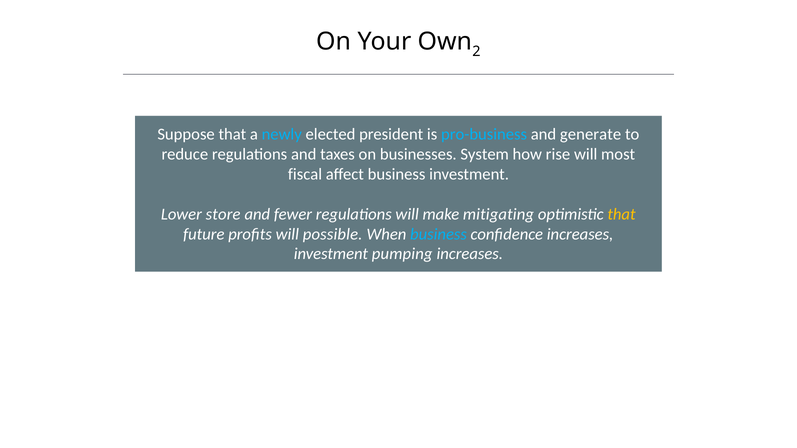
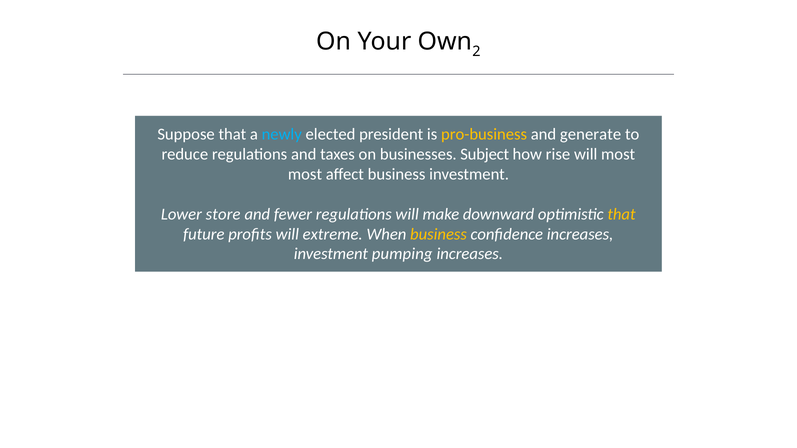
pro-business colour: light blue -> yellow
System: System -> Subject
fiscal at (305, 174): fiscal -> most
mitigating: mitigating -> downward
possible: possible -> extreme
business at (438, 234) colour: light blue -> yellow
